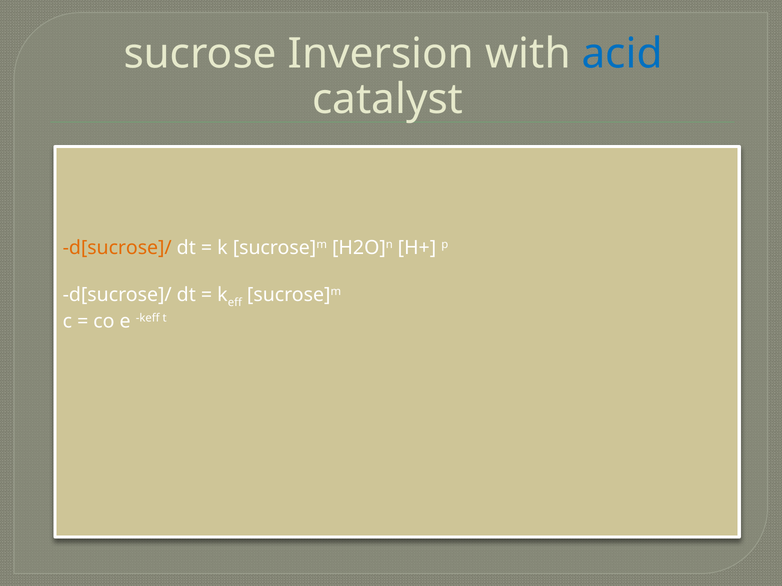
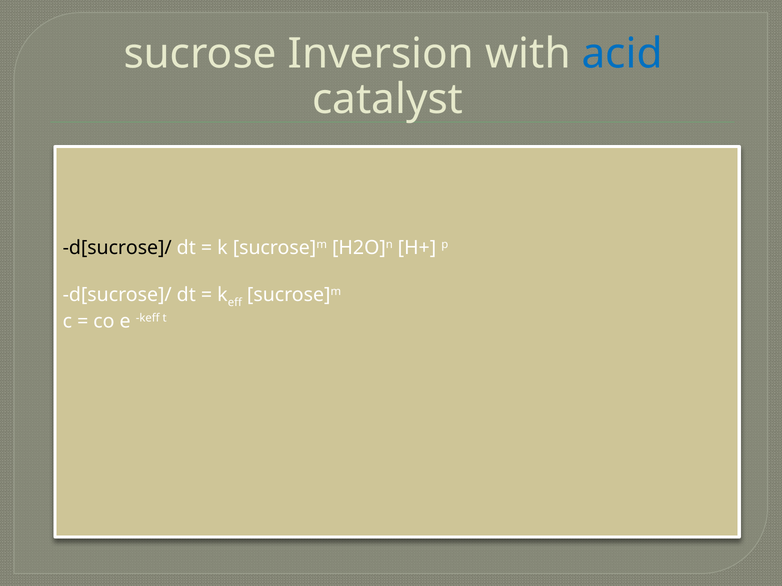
d[sucrose]/ at (117, 248) colour: orange -> black
